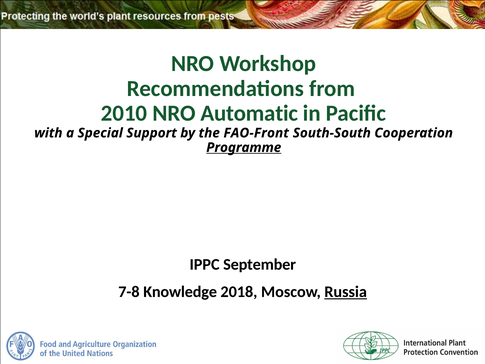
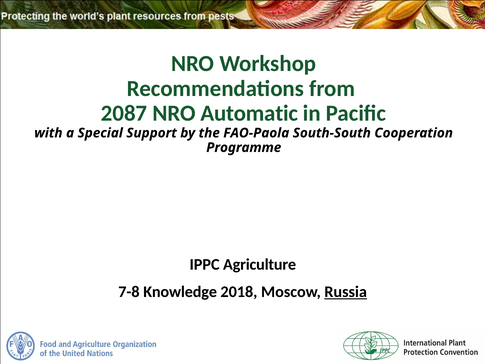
2010: 2010 -> 2087
FAO-Front: FAO-Front -> FAO-Paola
Programme underline: present -> none
September: September -> Agriculture
